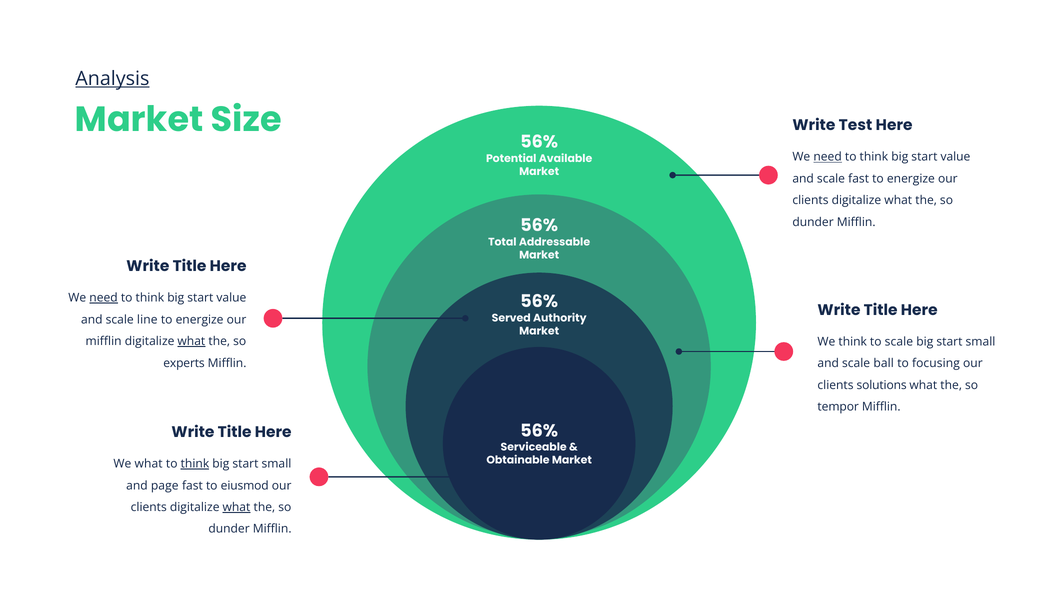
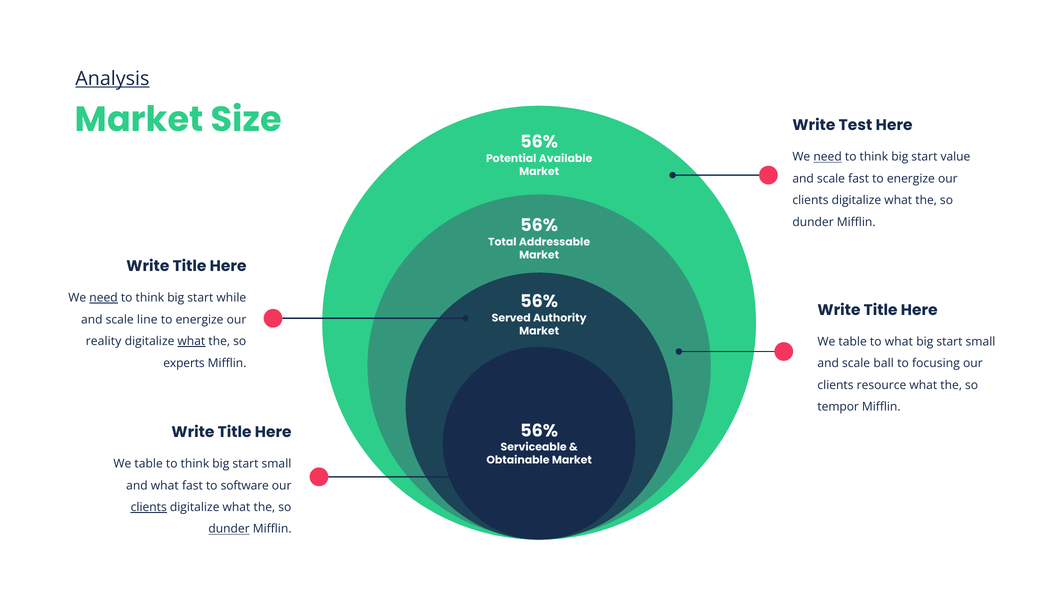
value at (231, 298): value -> while
mifflin at (104, 341): mifflin -> reality
think at (853, 342): think -> table
to scale: scale -> what
solutions: solutions -> resource
what at (149, 464): what -> table
think at (195, 464) underline: present -> none
and page: page -> what
eiusmod: eiusmod -> software
clients at (149, 507) underline: none -> present
what at (236, 507) underline: present -> none
dunder at (229, 529) underline: none -> present
